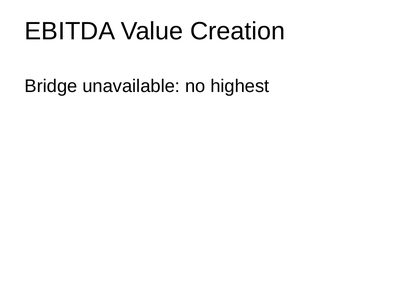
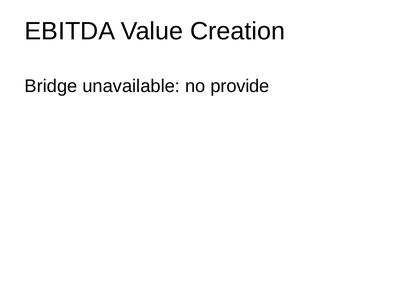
highest: highest -> provide
